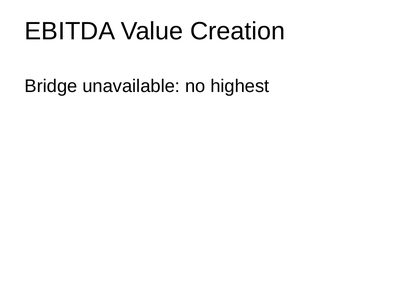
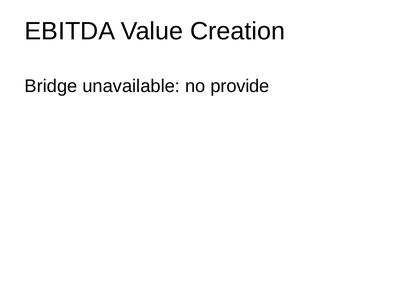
highest: highest -> provide
